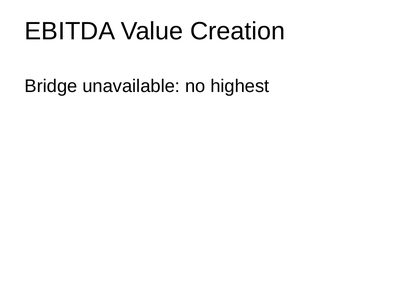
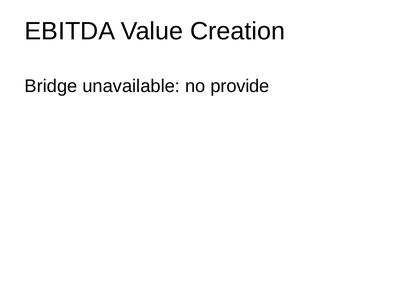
highest: highest -> provide
